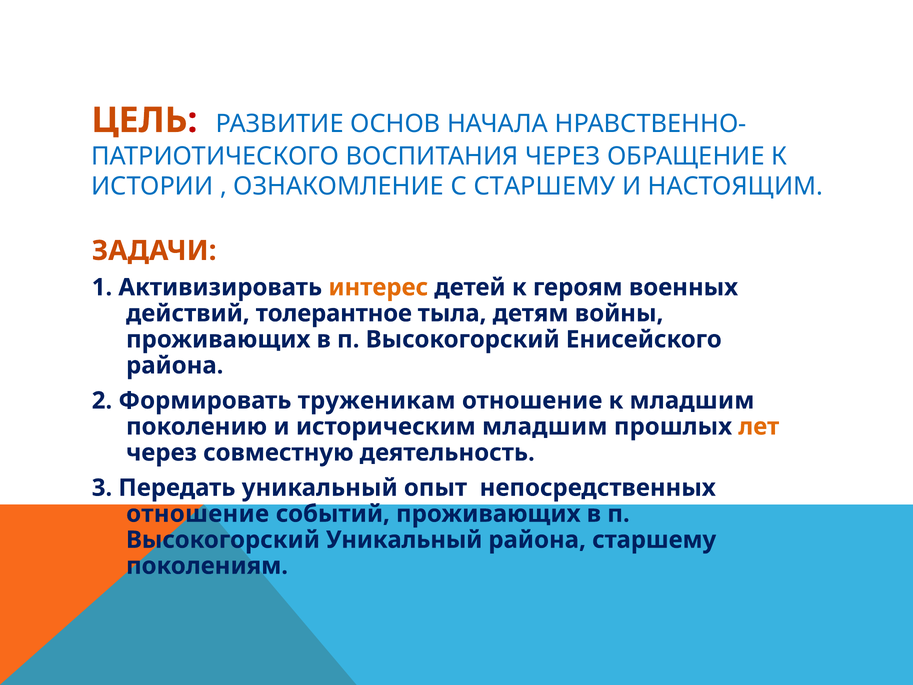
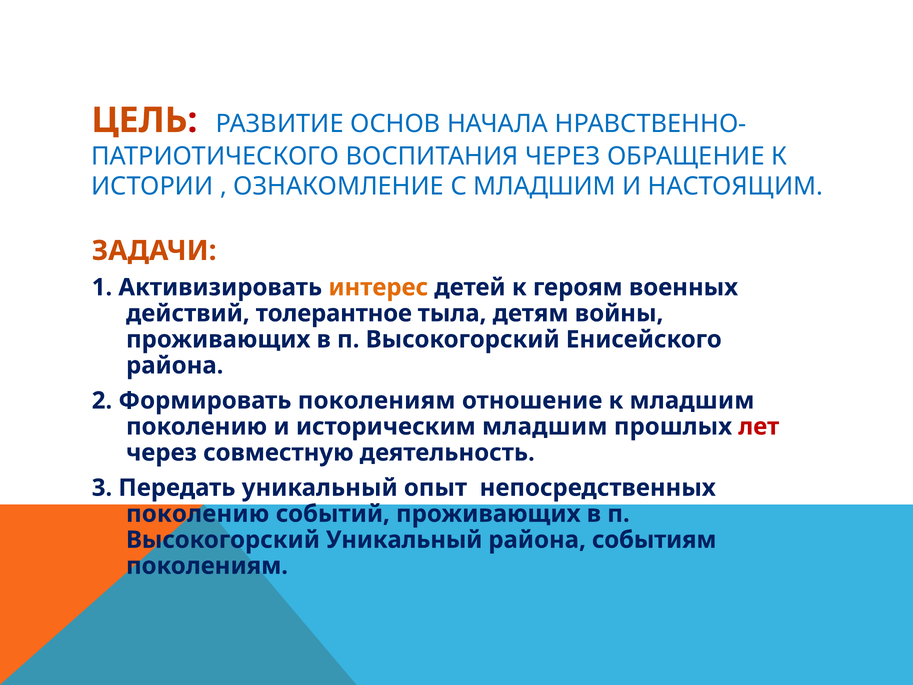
С СТАРШЕМУ: СТАРШЕМУ -> МЛАДШИМ
Формировать труженикам: труженикам -> поколениям
лет colour: orange -> red
отношение at (198, 514): отношение -> поколению
района старшему: старшему -> событиям
